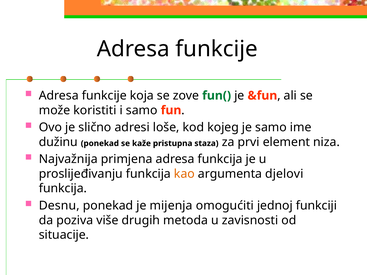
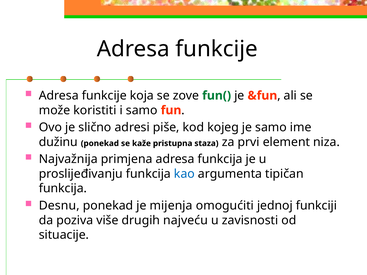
loše: loše -> piše
kao colour: orange -> blue
djelovi: djelovi -> tipičan
metoda: metoda -> najveću
